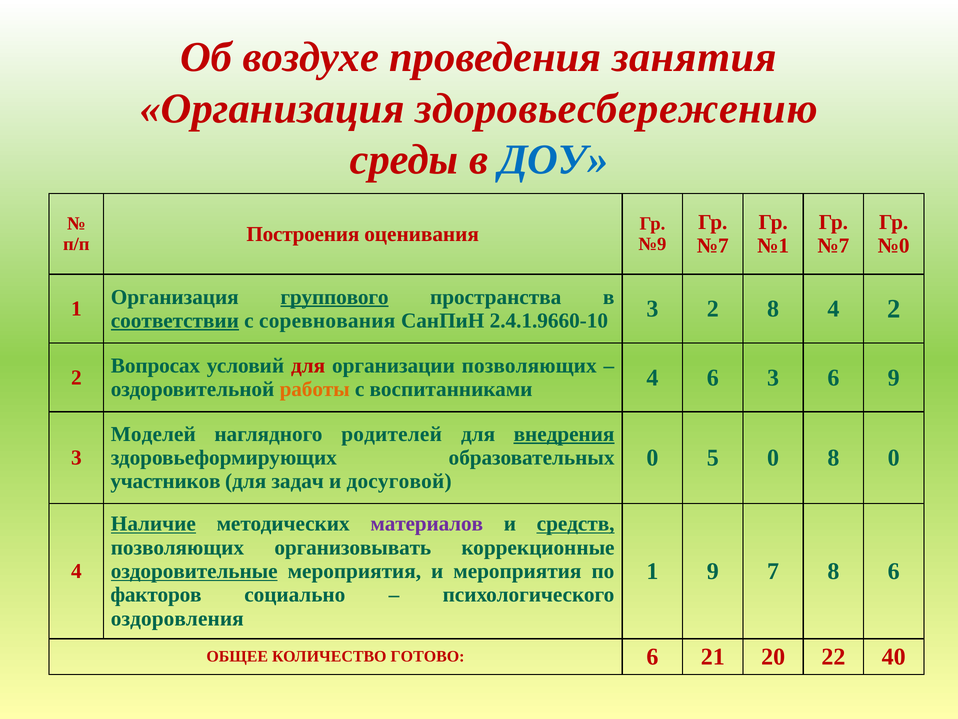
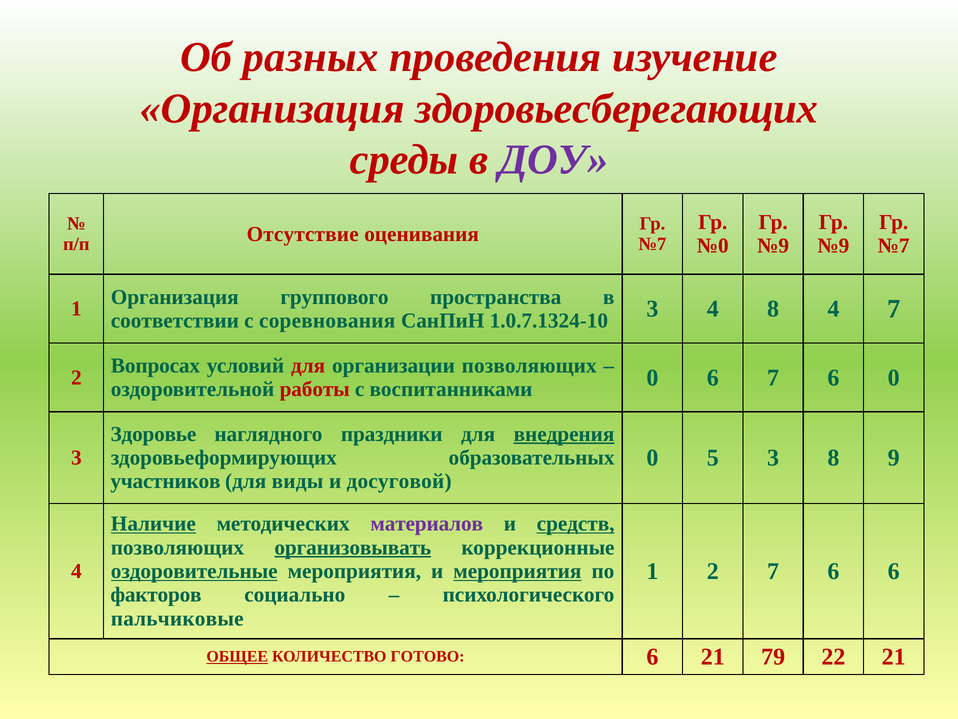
воздухе: воздухе -> разных
занятия: занятия -> изучение
здоровьесбережению: здоровьесбережению -> здоровьесберегающих
ДОУ colour: blue -> purple
Построения: Построения -> Отсутствие
№9 at (652, 244): №9 -> №7
№7 at (713, 246): №7 -> №0
№1 at (773, 246): №1 -> №9
№7 at (833, 246): №7 -> №9
№0 at (894, 246): №0 -> №7
группового underline: present -> none
соответствии underline: present -> none
2.4.1.9660-10: 2.4.1.9660-10 -> 1.0.7.1324-10
3 2: 2 -> 4
4 2: 2 -> 7
работы colour: orange -> red
воспитанниками 4: 4 -> 0
6 3: 3 -> 7
6 9: 9 -> 0
Моделей: Моделей -> Здоровье
родителей: родителей -> праздники
5 0: 0 -> 3
8 0: 0 -> 9
задач: задач -> виды
организовывать underline: none -> present
1 9: 9 -> 2
8 at (833, 571): 8 -> 6
мероприятия at (517, 571) underline: none -> present
оздоровления: оздоровления -> пальчиковые
ОБЩЕЕ underline: none -> present
20: 20 -> 79
22 40: 40 -> 21
